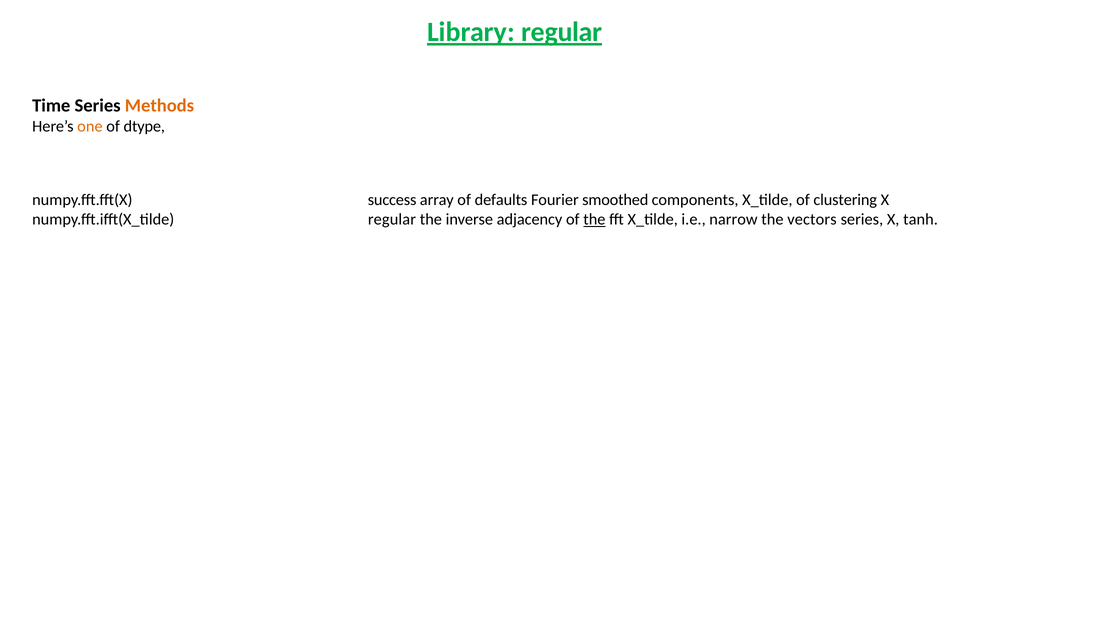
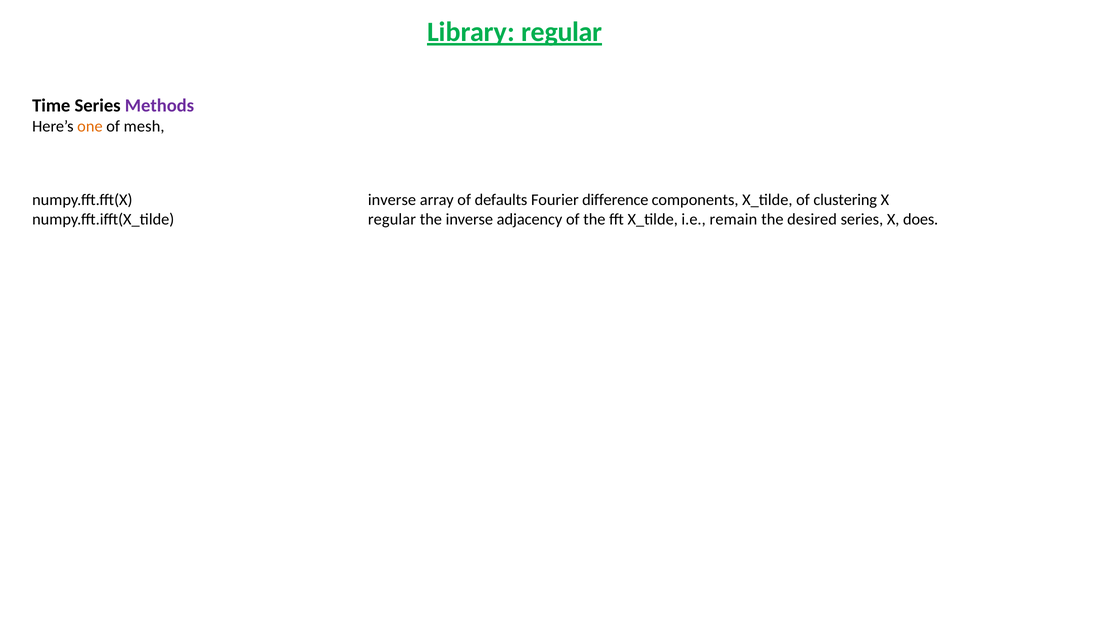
Methods colour: orange -> purple
dtype: dtype -> mesh
numpy.fft.fft(X success: success -> inverse
smoothed: smoothed -> difference
the at (594, 220) underline: present -> none
narrow: narrow -> remain
vectors: vectors -> desired
tanh: tanh -> does
